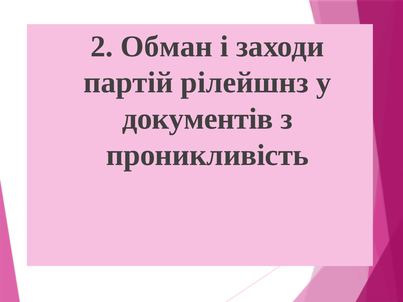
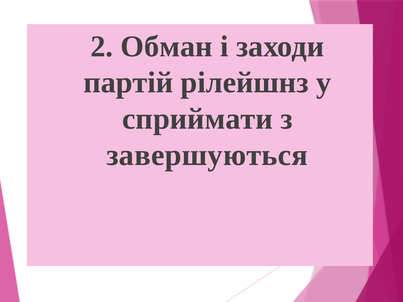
документів: документів -> сприймати
проникливість: проникливість -> завершуються
